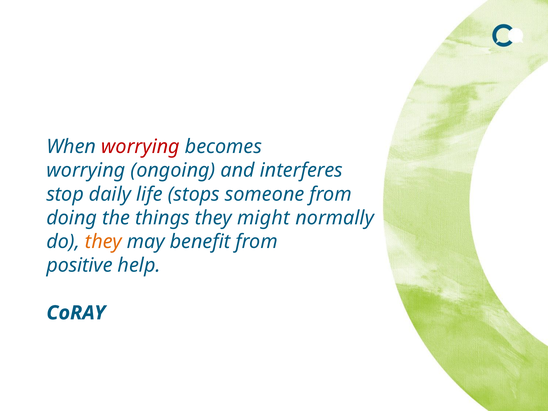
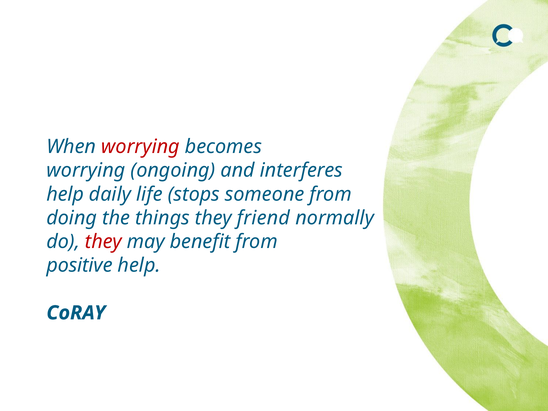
stop at (65, 194): stop -> help
might: might -> friend
they at (103, 242) colour: orange -> red
